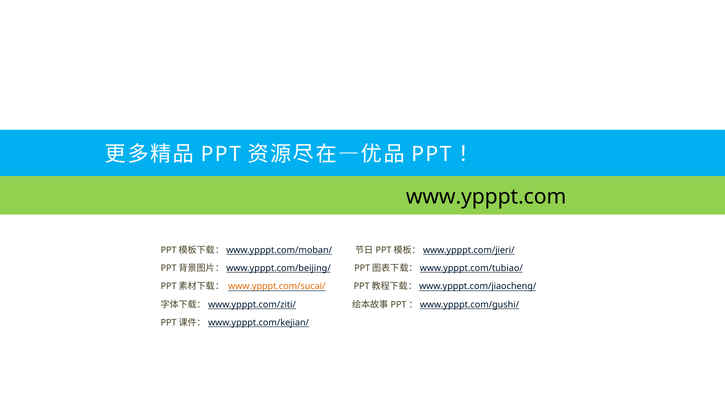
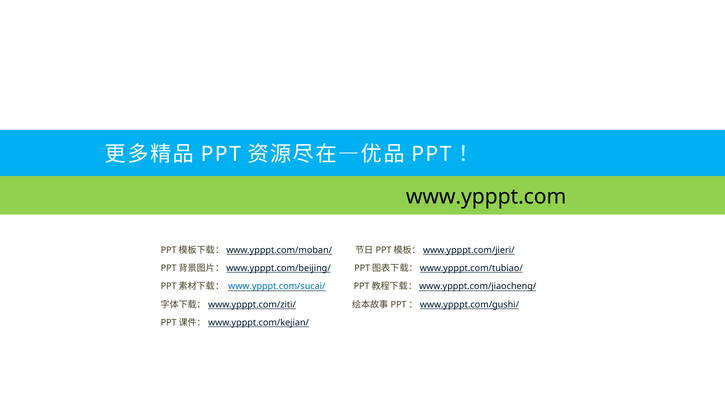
www.ypppt.com/sucai/ colour: orange -> blue
